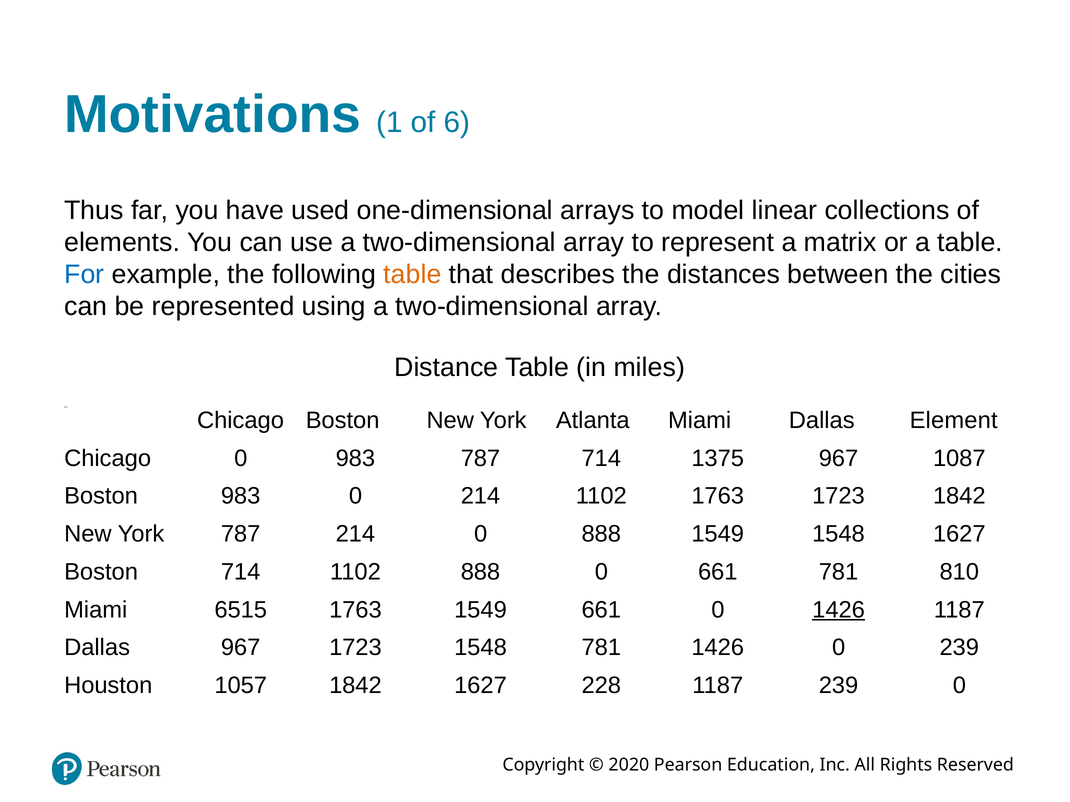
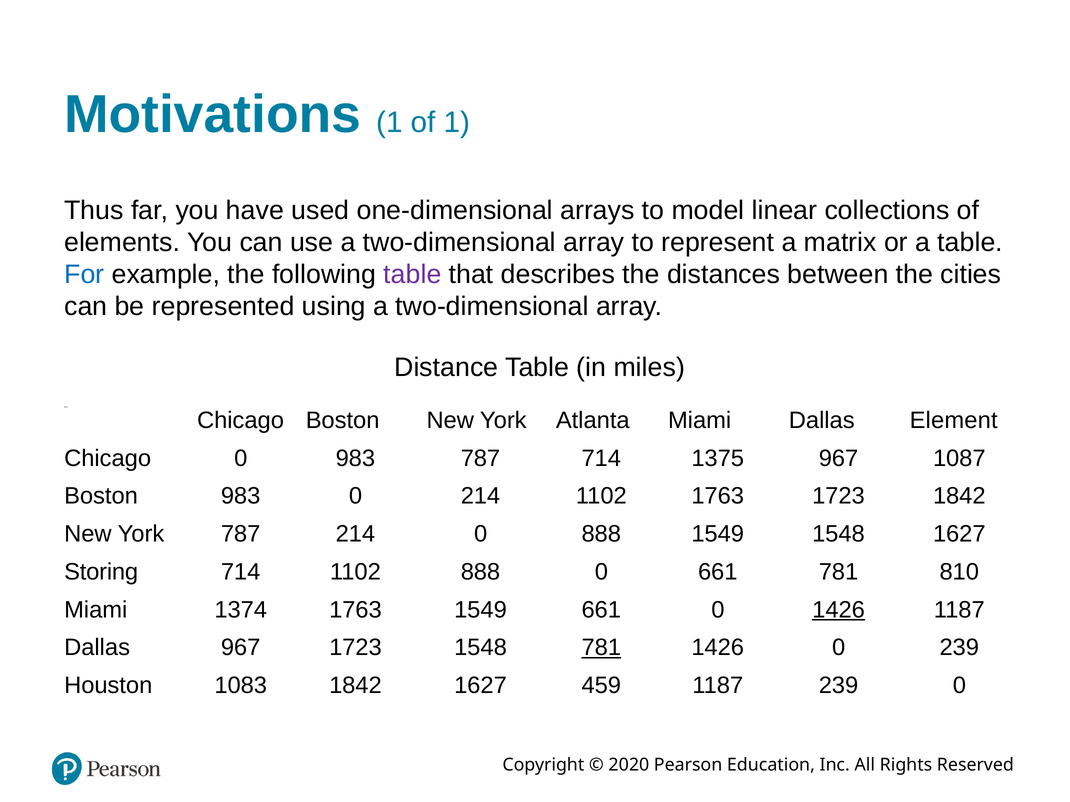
of 6: 6 -> 1
table at (412, 275) colour: orange -> purple
Boston at (101, 572): Boston -> Storing
6515: 6515 -> 1374
781 at (601, 648) underline: none -> present
1057: 1057 -> 1083
228: 228 -> 459
